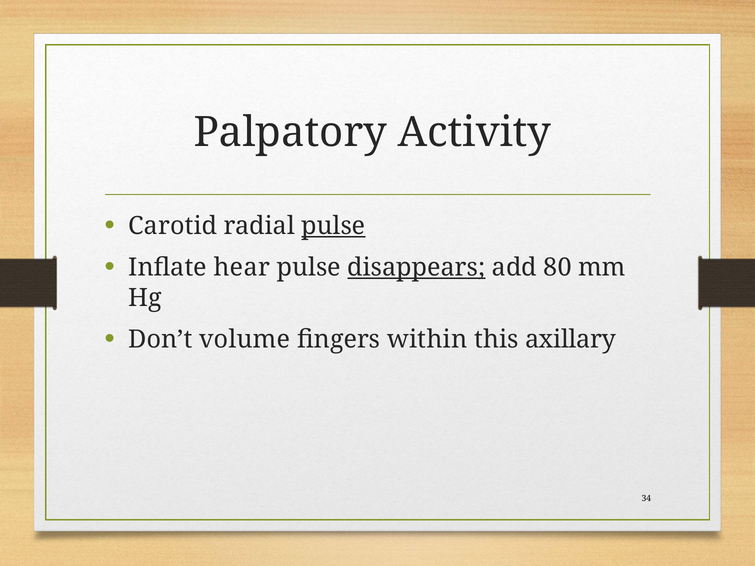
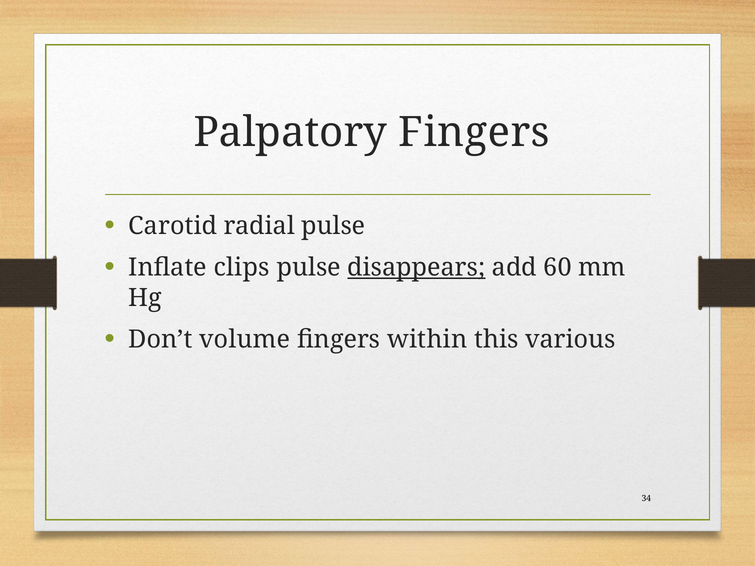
Palpatory Activity: Activity -> Fingers
pulse at (333, 226) underline: present -> none
hear: hear -> clips
80: 80 -> 60
axillary: axillary -> various
